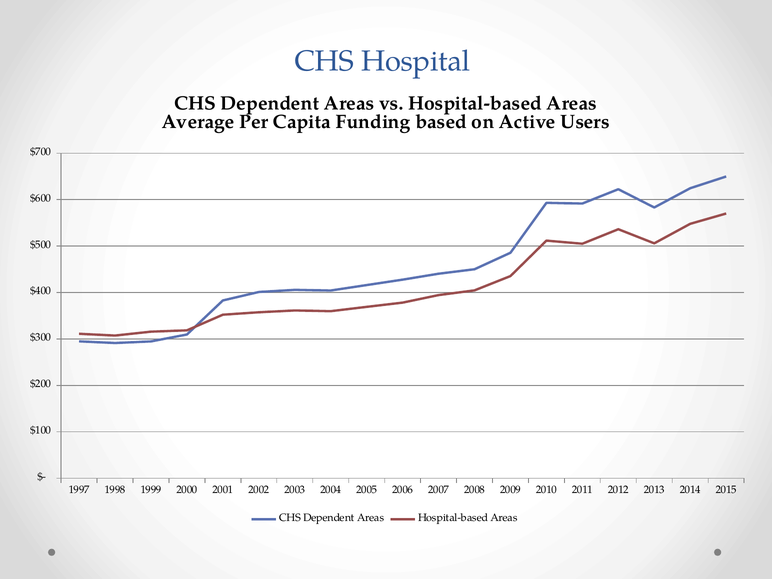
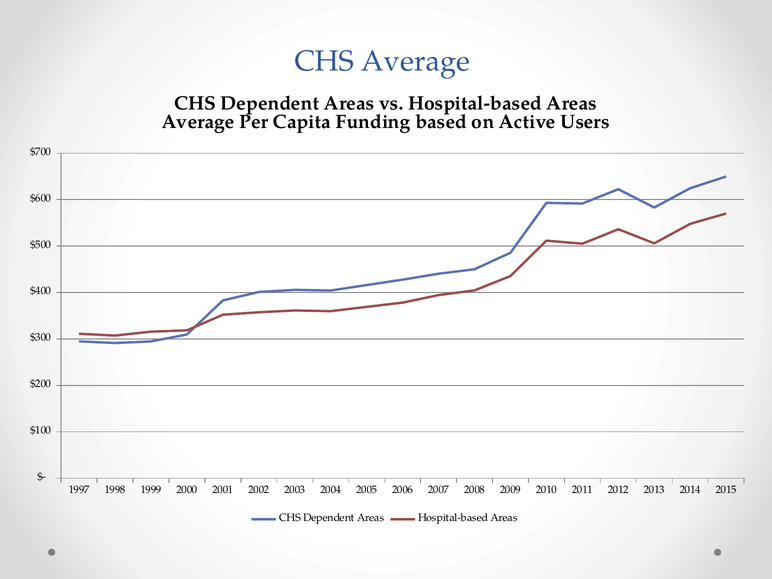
CHS Hospital: Hospital -> Average
